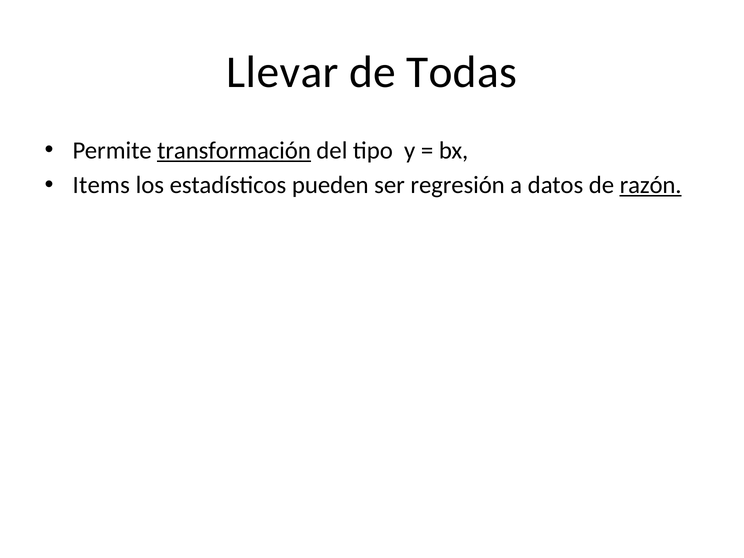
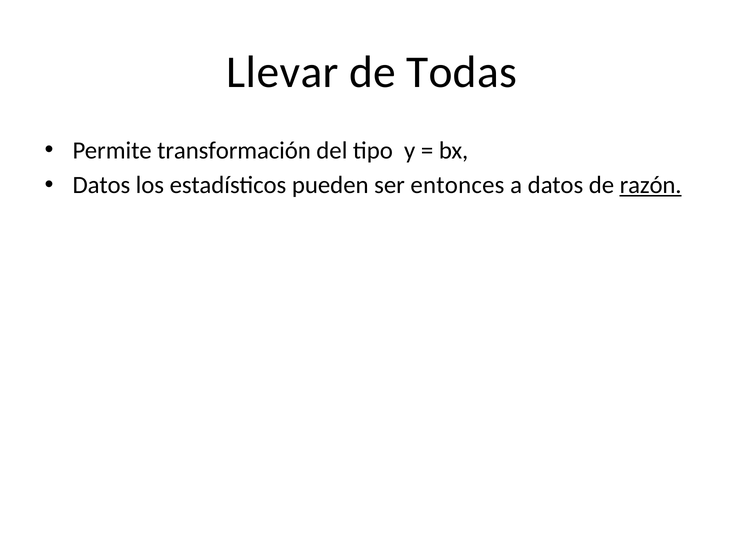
transformación underline: present -> none
Items at (101, 185): Items -> Datos
regresión: regresión -> entonces
